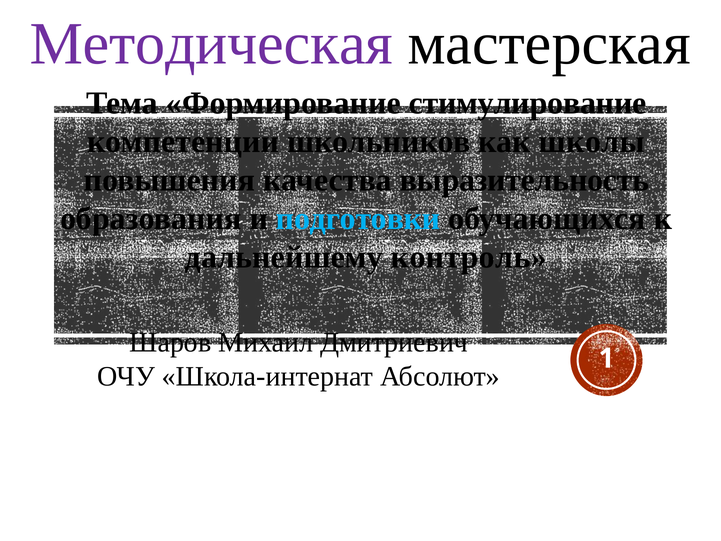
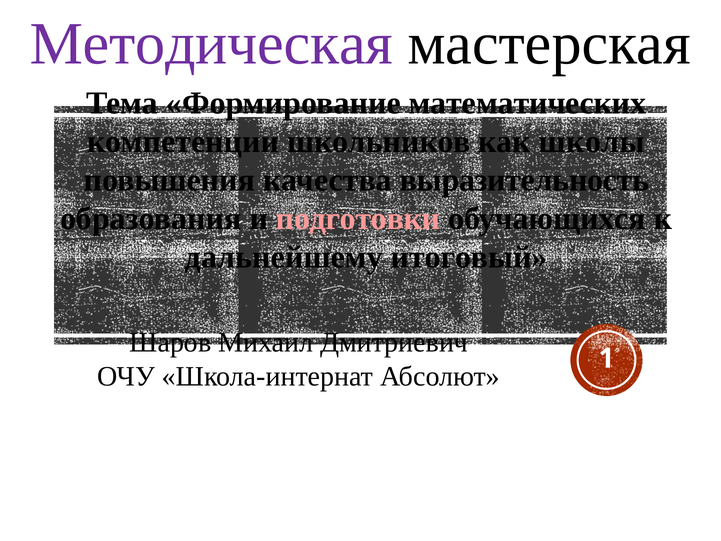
стимулирование: стимулирование -> математических
подготовки colour: light blue -> pink
контроль: контроль -> итоговый
